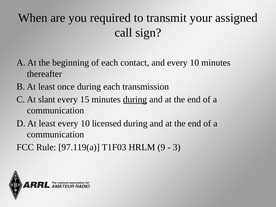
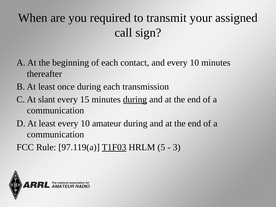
licensed: licensed -> amateur
T1F03 underline: none -> present
9: 9 -> 5
